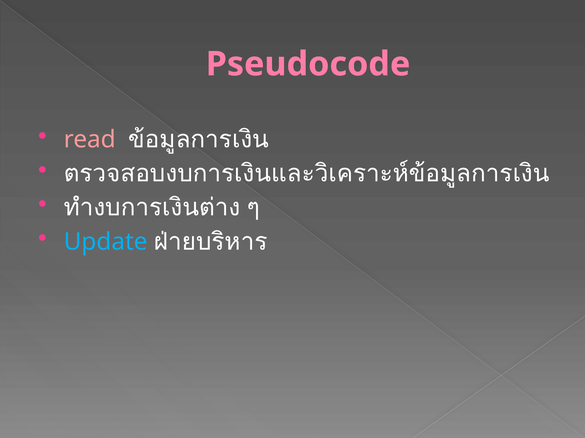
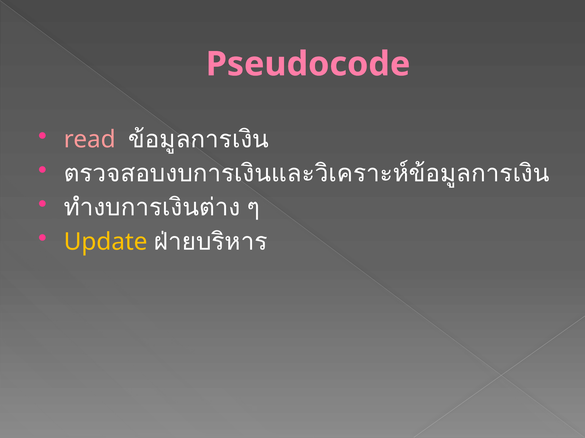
Update colour: light blue -> yellow
